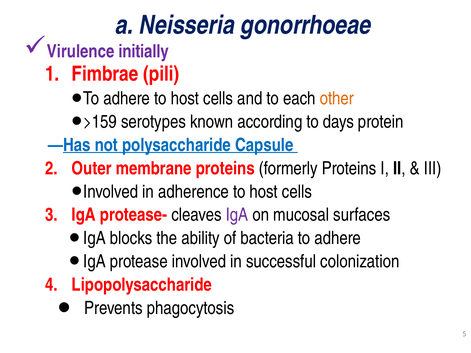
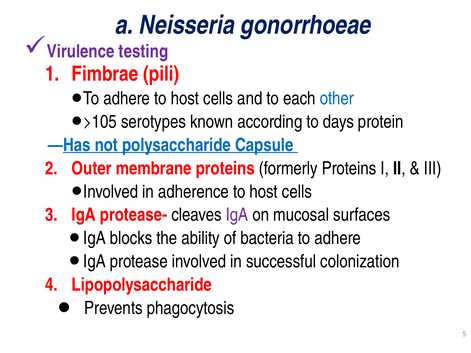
initially: initially -> testing
other colour: orange -> blue
>159: >159 -> >105
